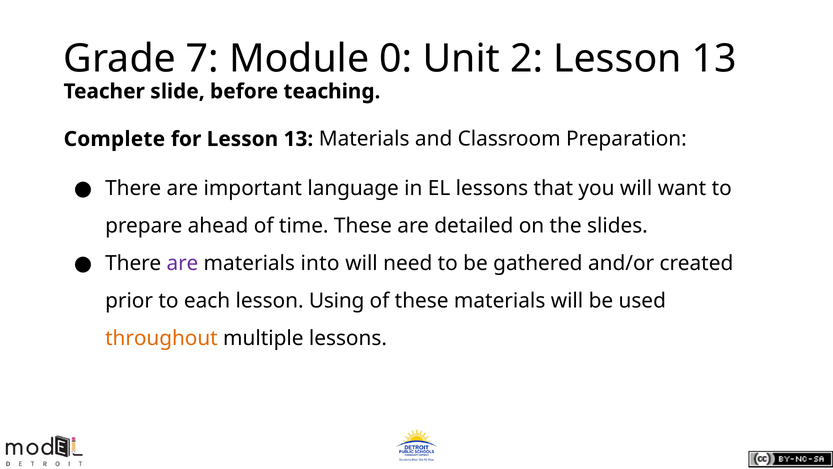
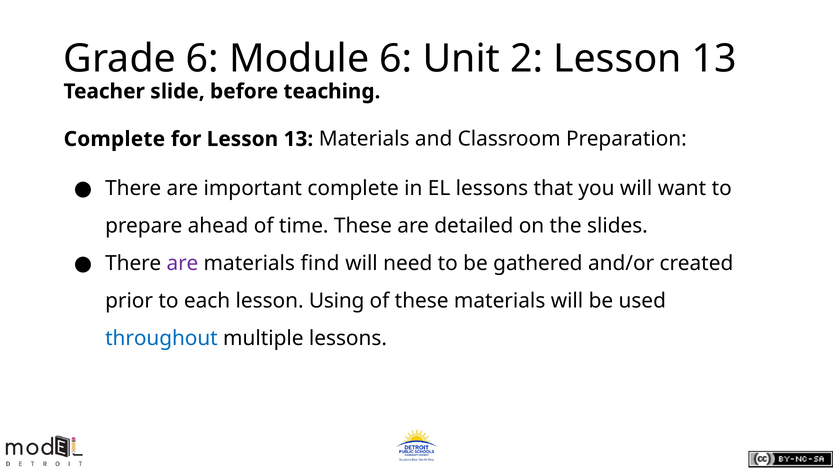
Grade 7: 7 -> 6
Module 0: 0 -> 6
important language: language -> complete
into: into -> find
throughout colour: orange -> blue
